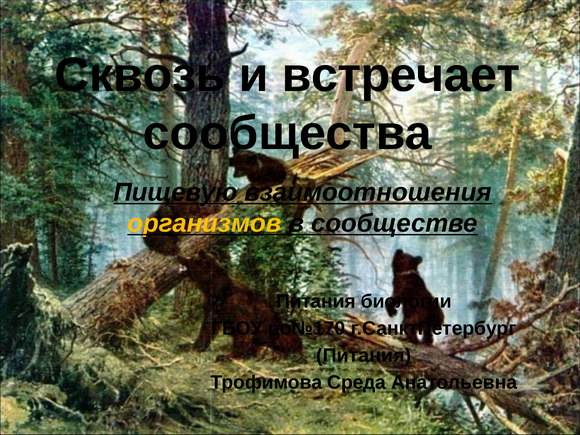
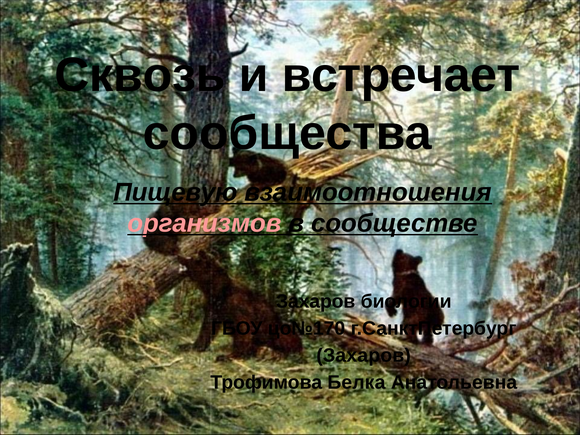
организмов colour: yellow -> pink
Питания at (316, 301): Питания -> Захаров
Питания at (364, 355): Питания -> Захаров
Среда: Среда -> Белка
